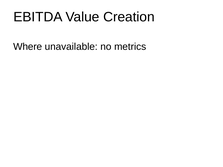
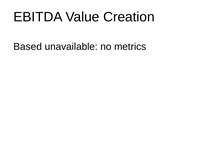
Where: Where -> Based
